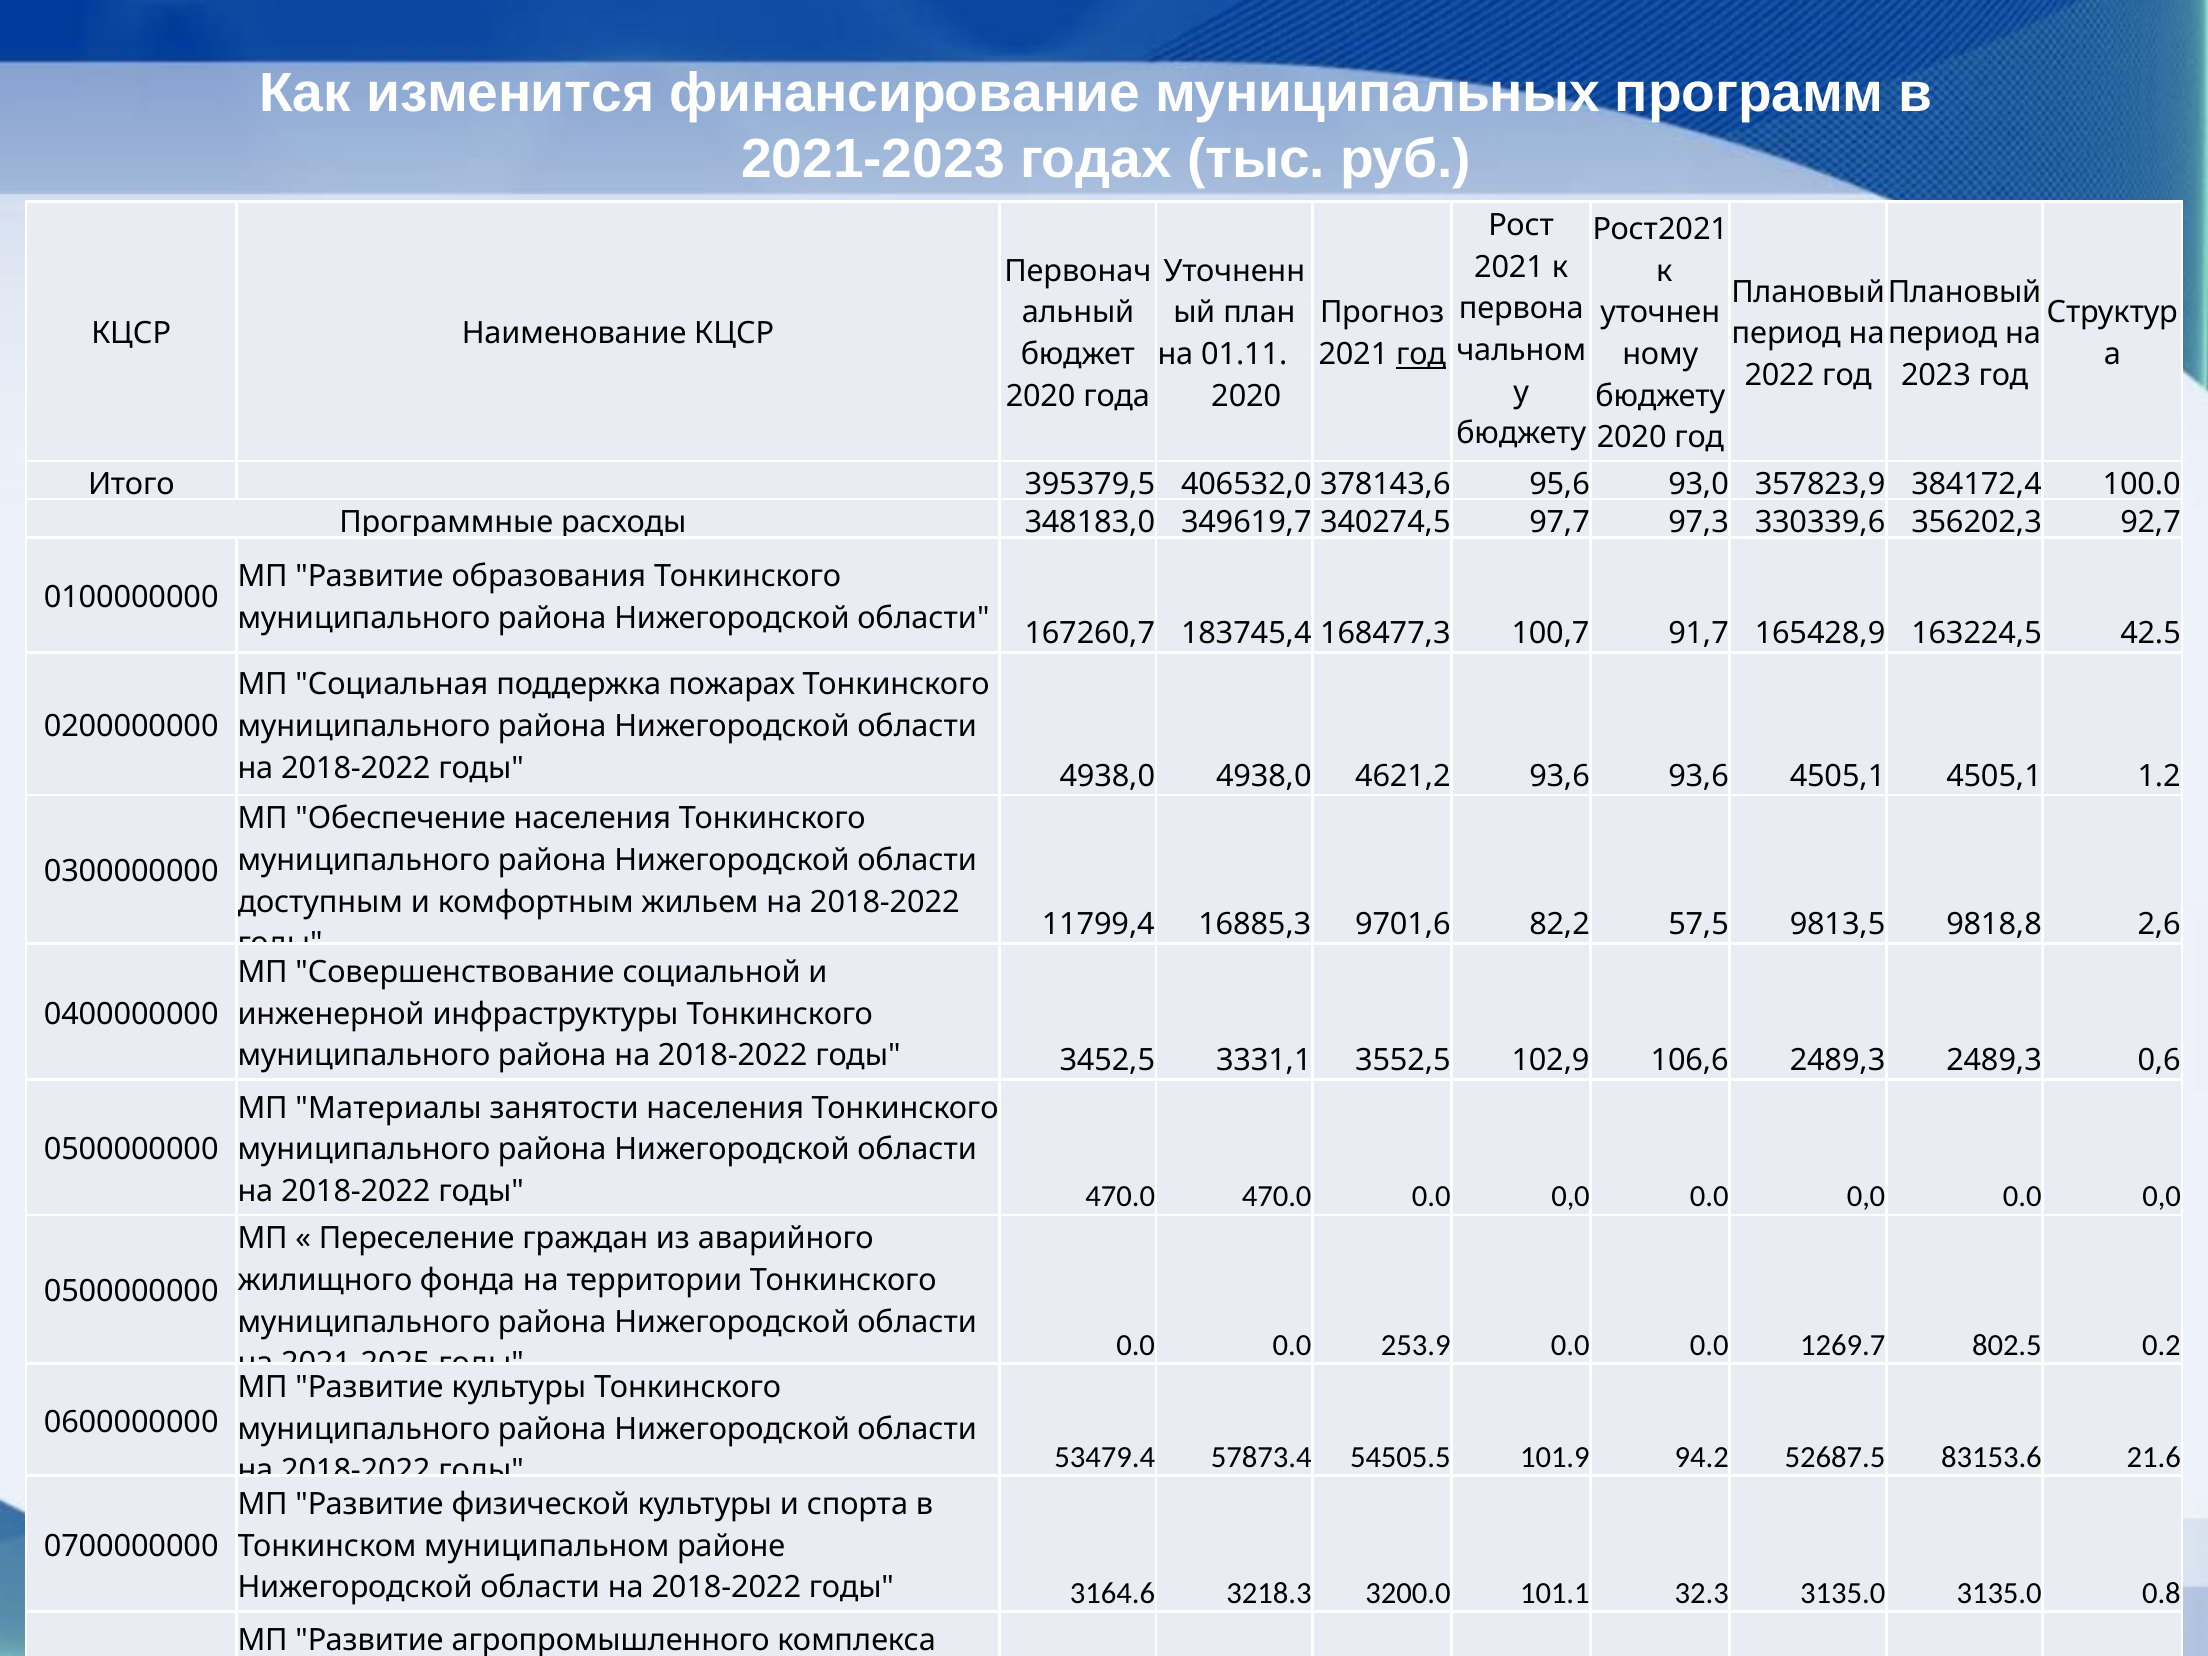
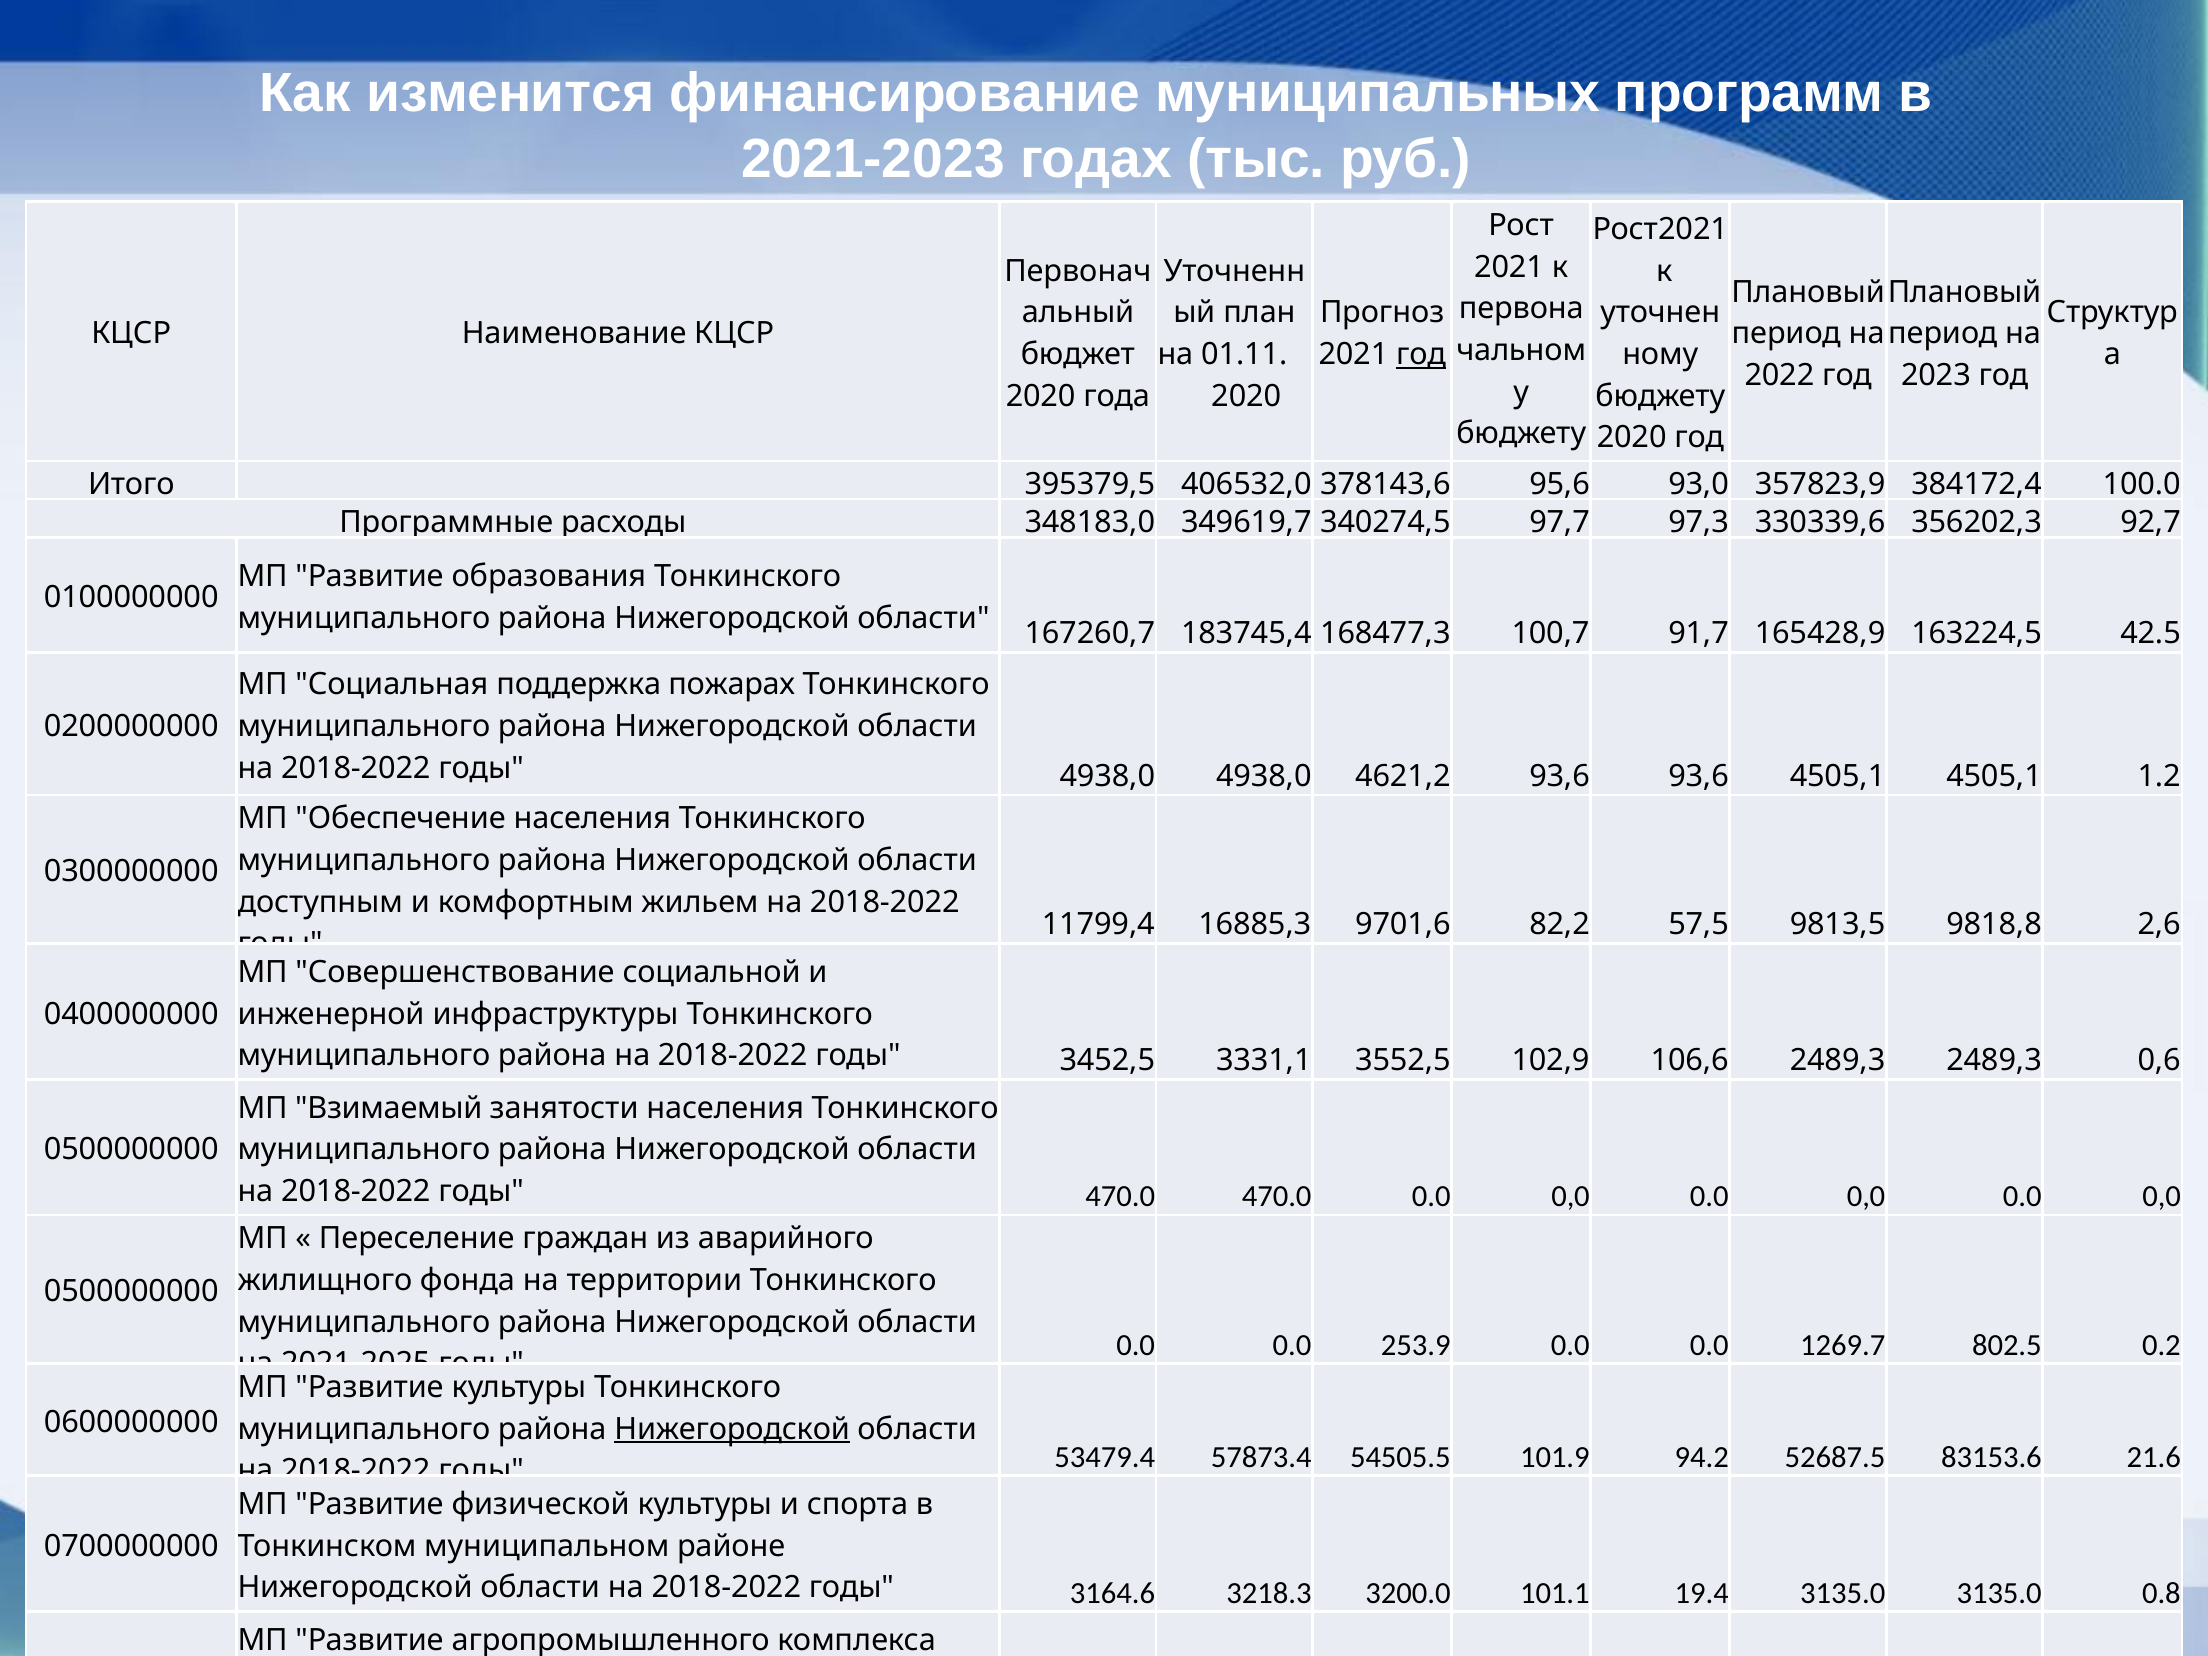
Материалы: Материалы -> Взимаемый
Нижегородской at (732, 1429) underline: none -> present
32.3: 32.3 -> 19.4
